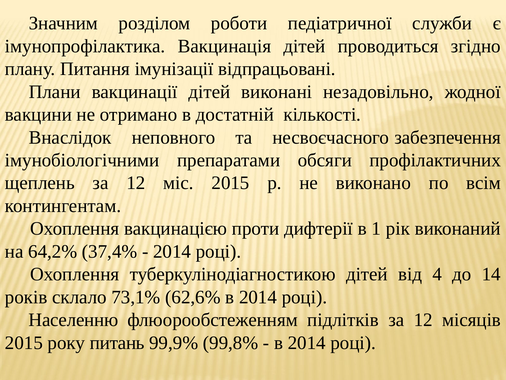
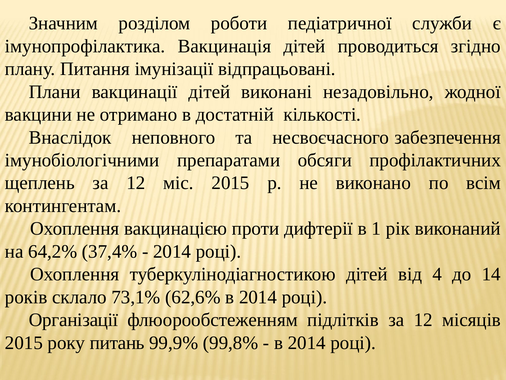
Населенню: Населенню -> Організації
